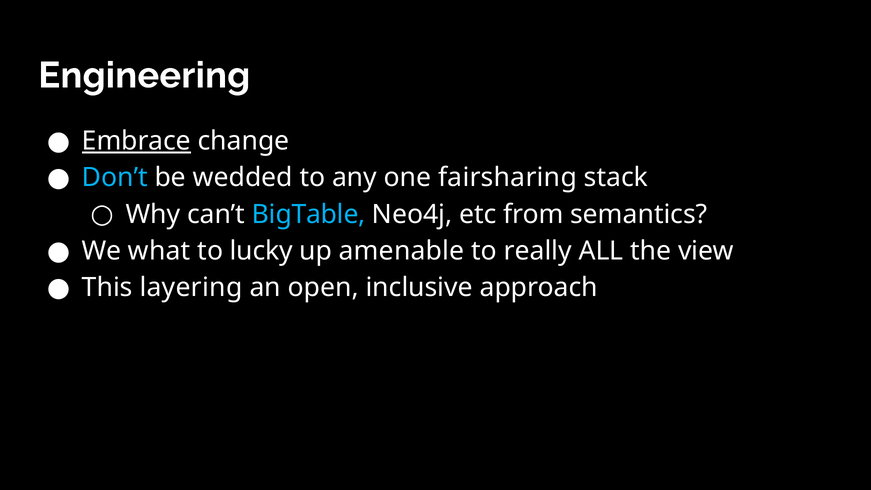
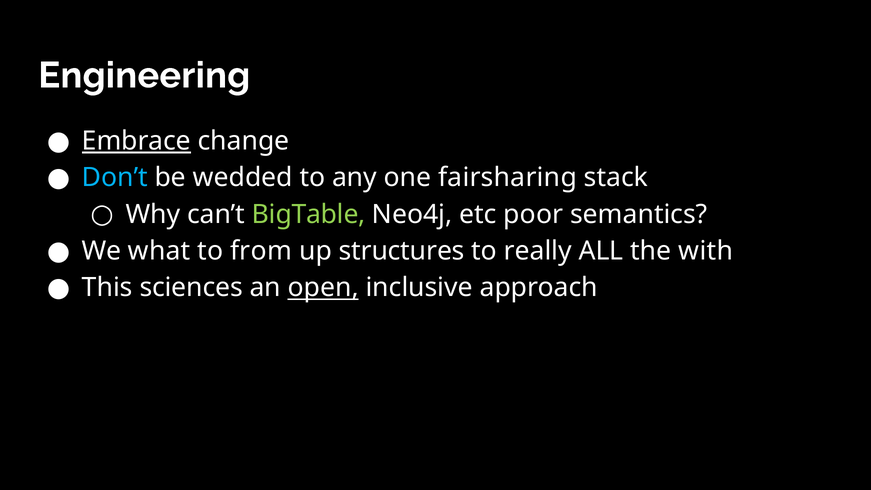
BigTable colour: light blue -> light green
from: from -> poor
lucky: lucky -> from
amenable: amenable -> structures
view: view -> with
layering: layering -> sciences
open underline: none -> present
